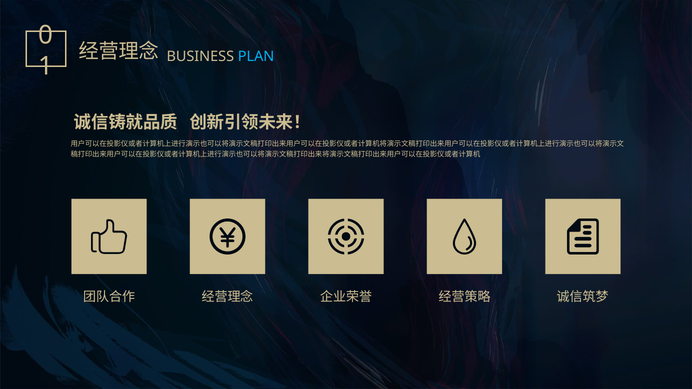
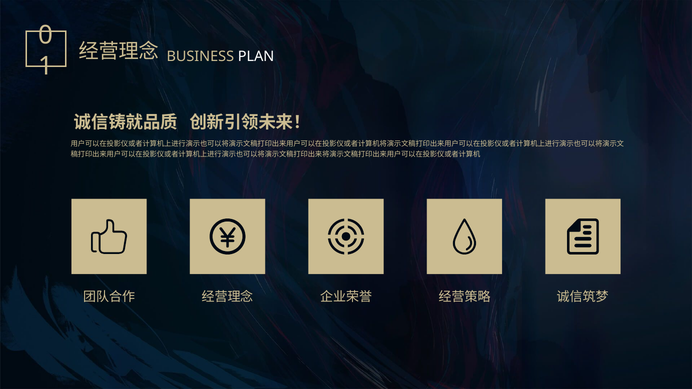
PLAN colour: light blue -> white
